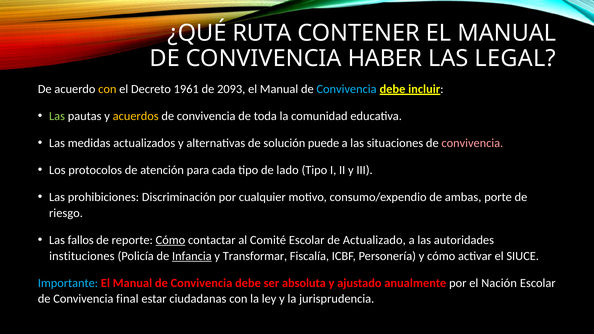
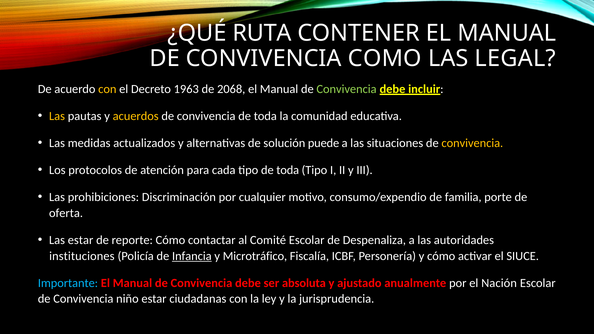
HABER: HABER -> COMO
1961: 1961 -> 1963
2093: 2093 -> 2068
Convivencia at (347, 89) colour: light blue -> light green
Las at (57, 116) colour: light green -> yellow
convivencia at (472, 143) colour: pink -> yellow
tipo de lado: lado -> toda
ambas: ambas -> familia
riesgo: riesgo -> oferta
Las fallos: fallos -> estar
Cómo at (170, 240) underline: present -> none
Actualizado: Actualizado -> Despenaliza
Transformar: Transformar -> Microtráfico
final: final -> niño
